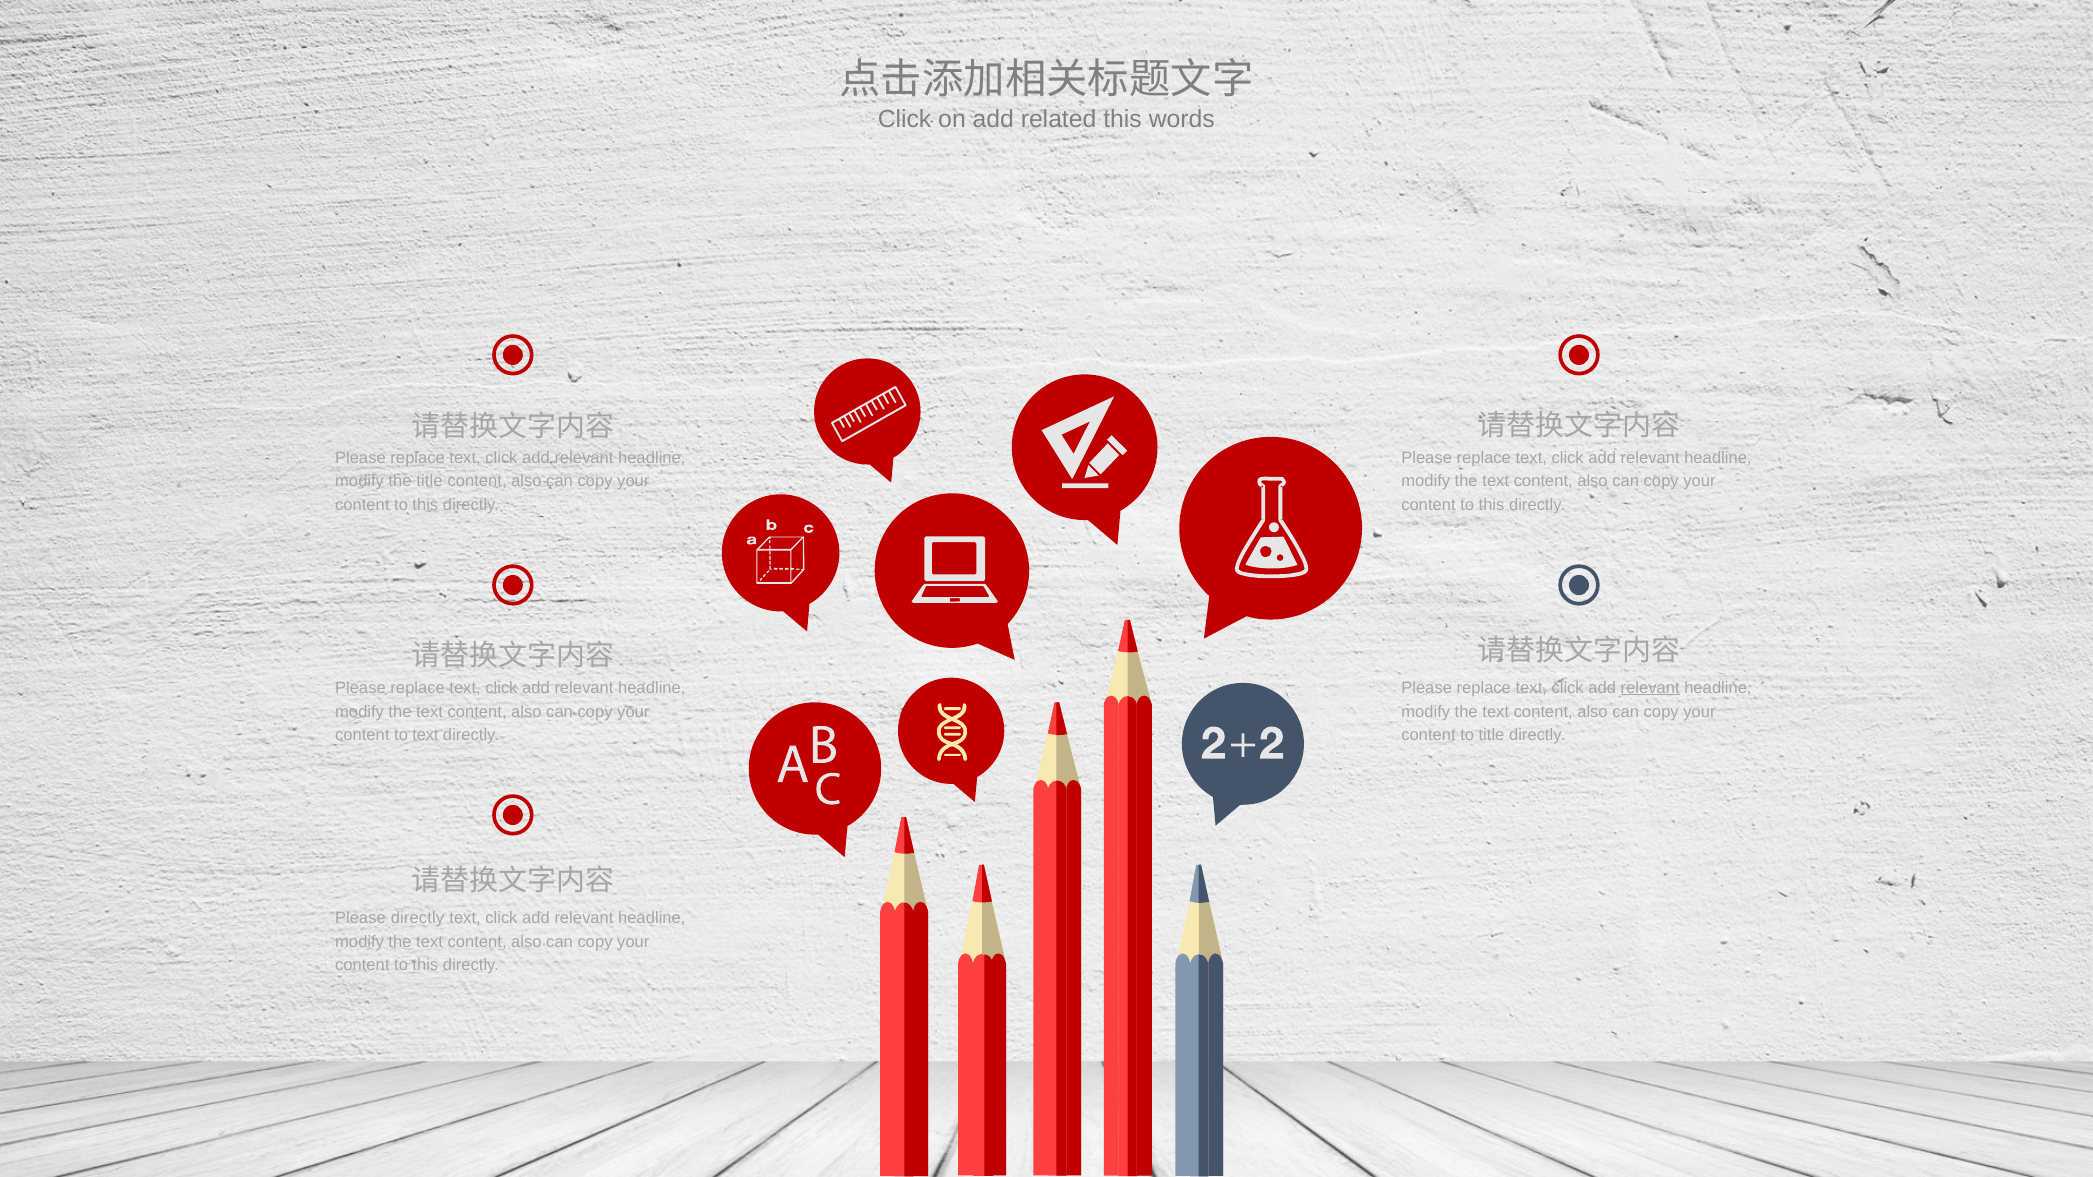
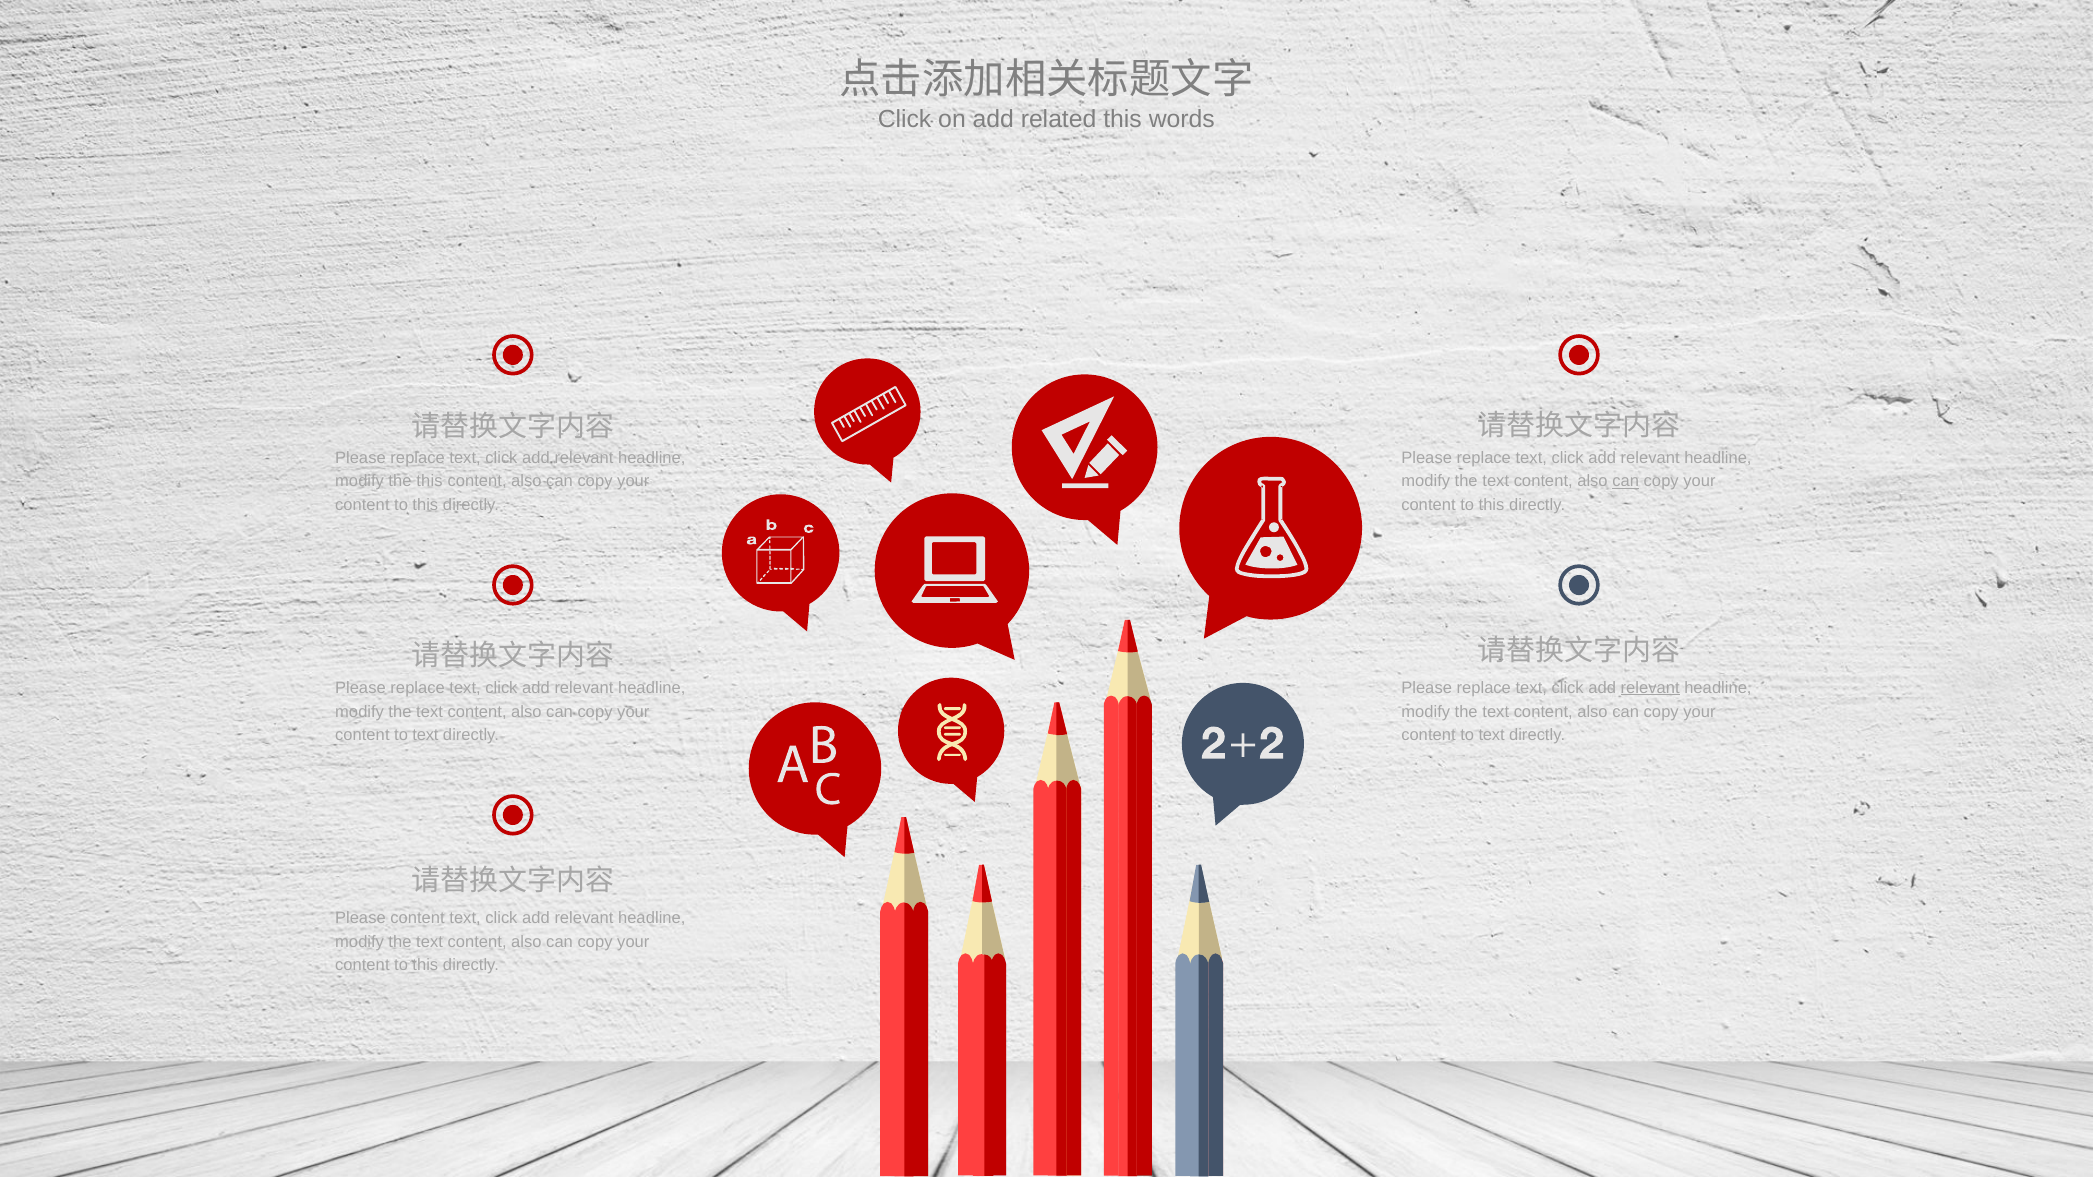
the title: title -> this
can at (1626, 482) underline: none -> present
title at (1492, 735): title -> text
Please directly: directly -> content
